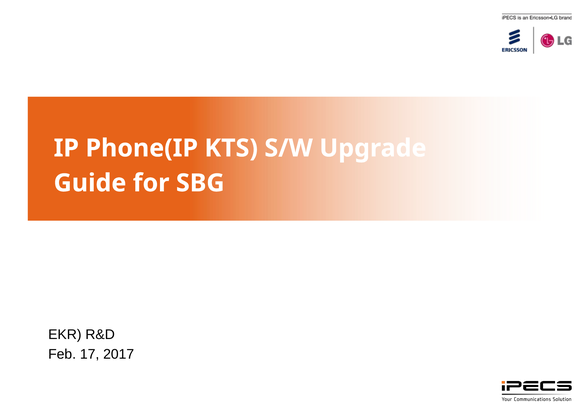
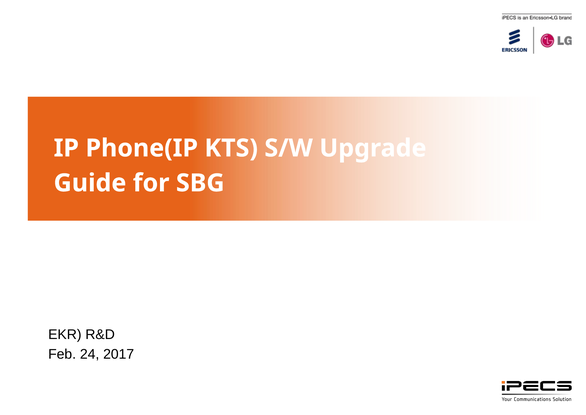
17: 17 -> 24
